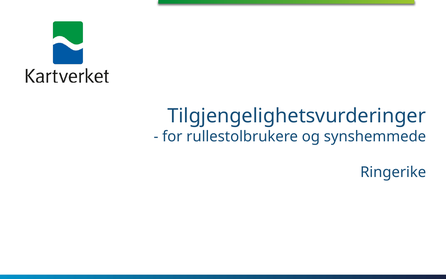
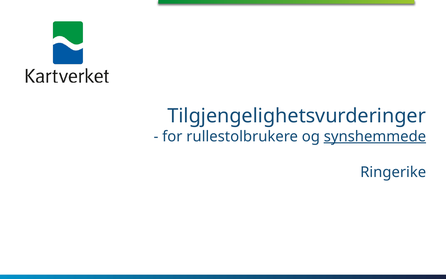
synshemmede underline: none -> present
